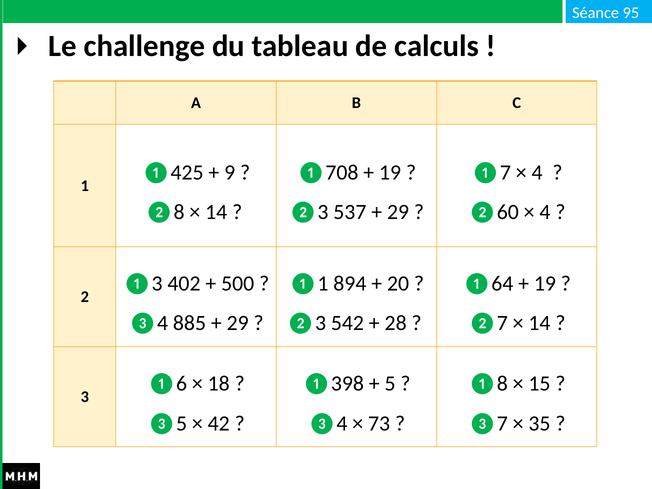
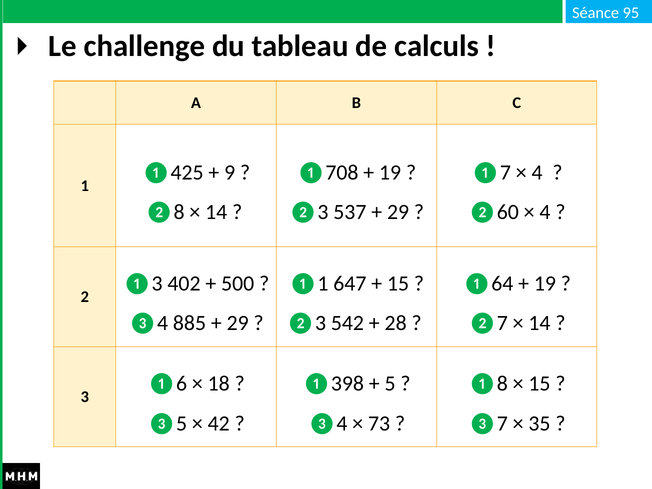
894: 894 -> 647
20 at (398, 284): 20 -> 15
